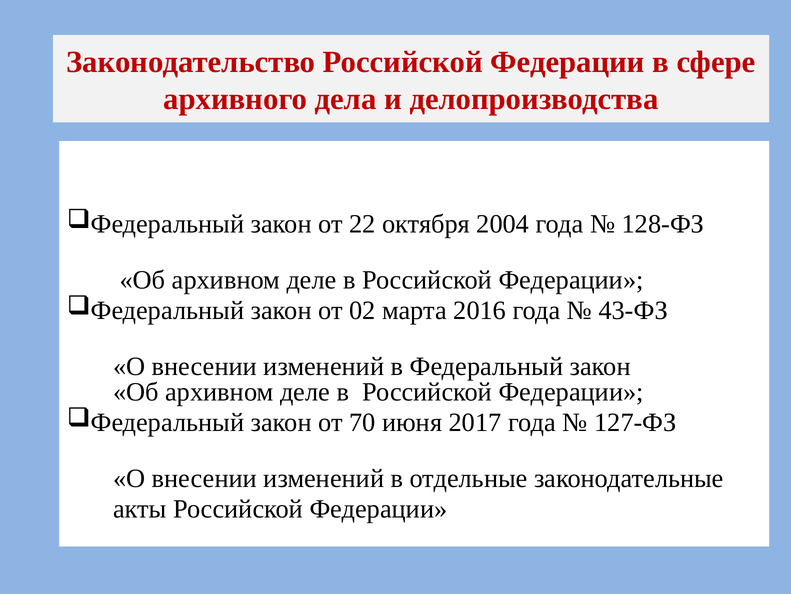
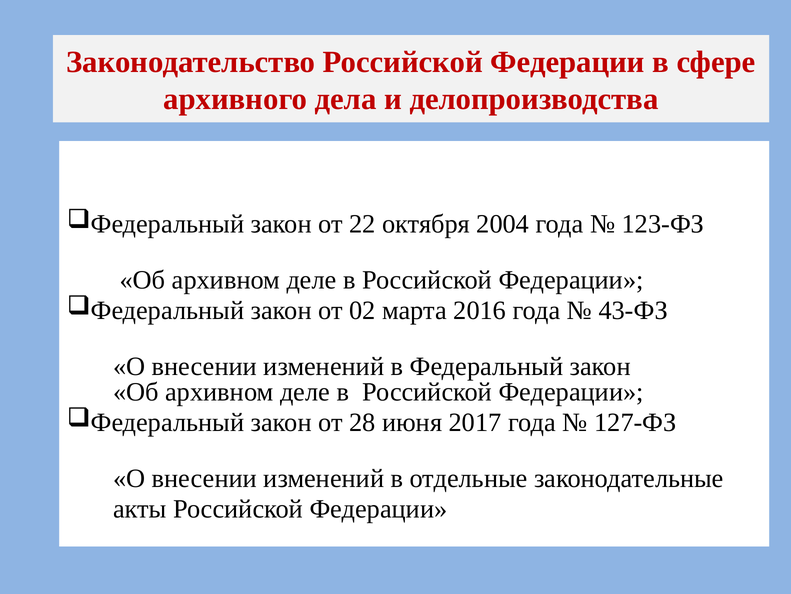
128-ФЗ: 128-ФЗ -> 123-ФЗ
70: 70 -> 28
